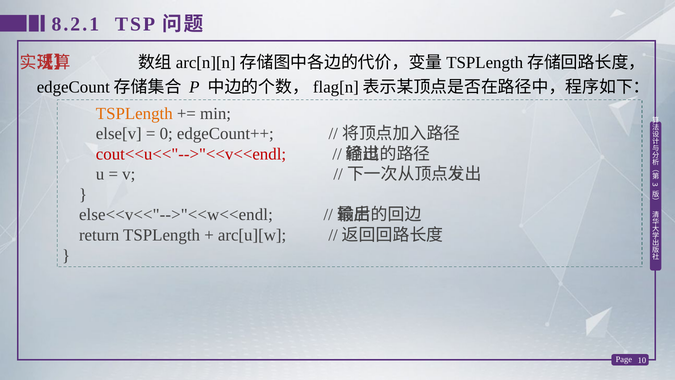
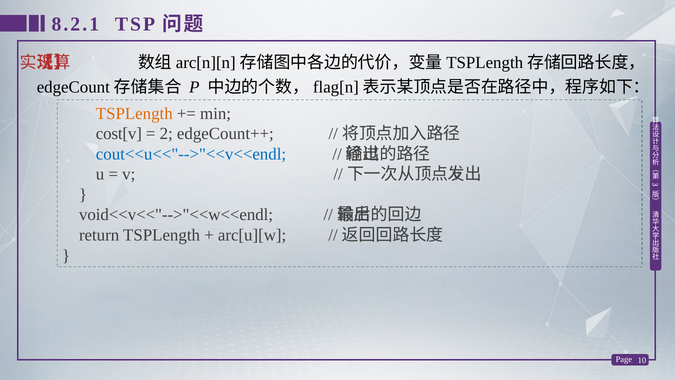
else[v: else[v -> cost[v
0: 0 -> 2
cout<<u<<"-->"<<v<<endl colour: red -> blue
else<<v<<"-->"<<w<<endl: else<<v<<"-->"<<w<<endl -> void<<v<<"-->"<<w<<endl
